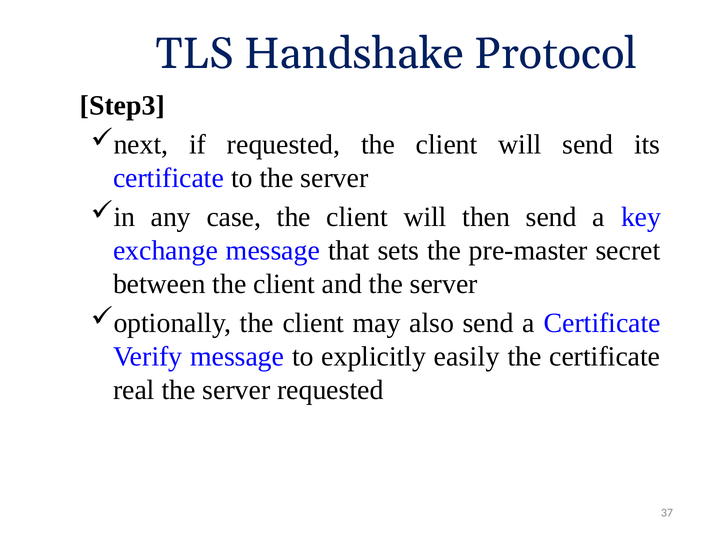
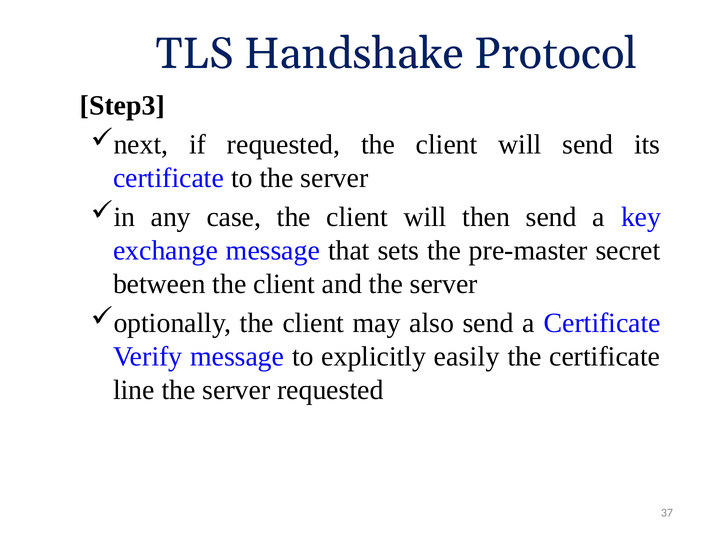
real: real -> line
